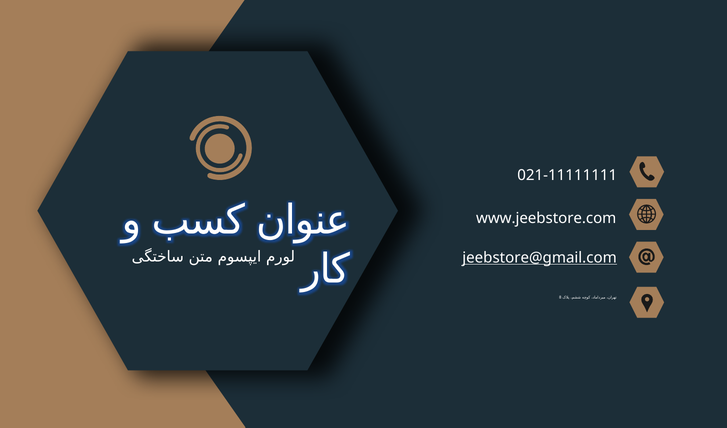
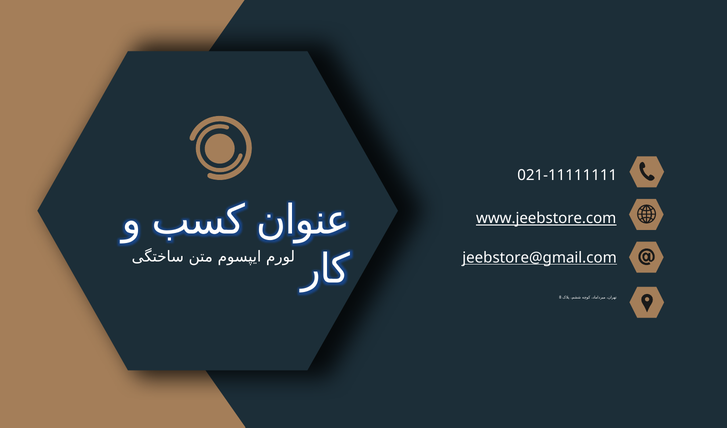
www.jeebstore.com underline: none -> present
